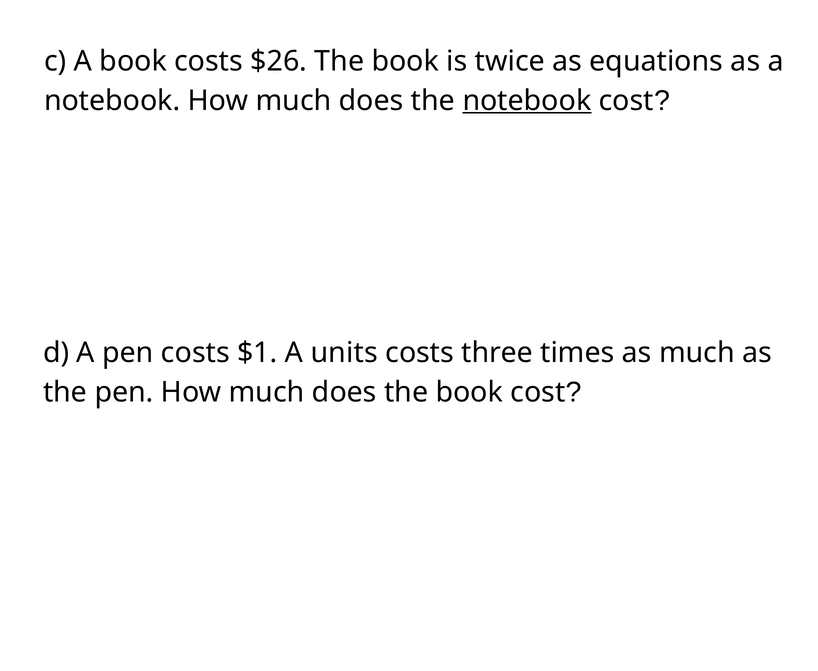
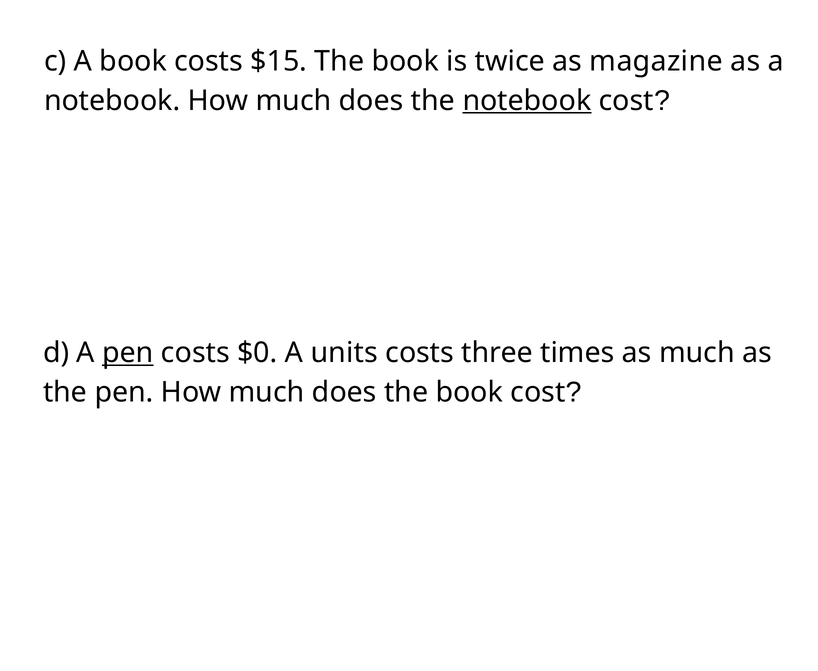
$26: $26 -> $15
equations: equations -> magazine
pen at (128, 353) underline: none -> present
$1: $1 -> $0
